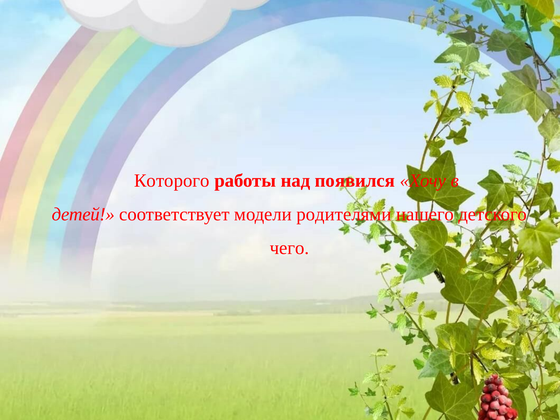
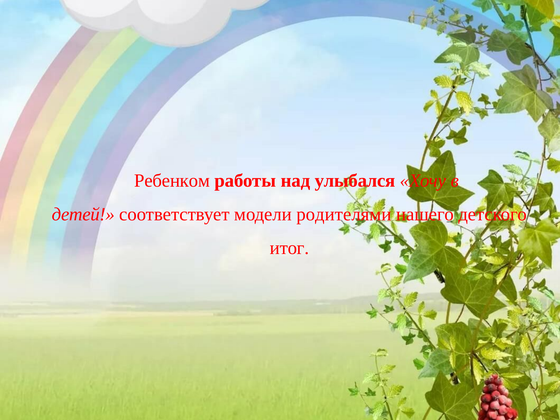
Которого: Которого -> Ребенком
появился: появился -> улыбался
чего: чего -> итог
